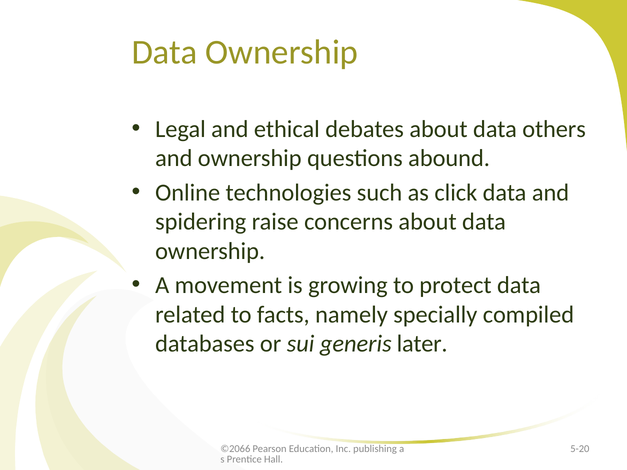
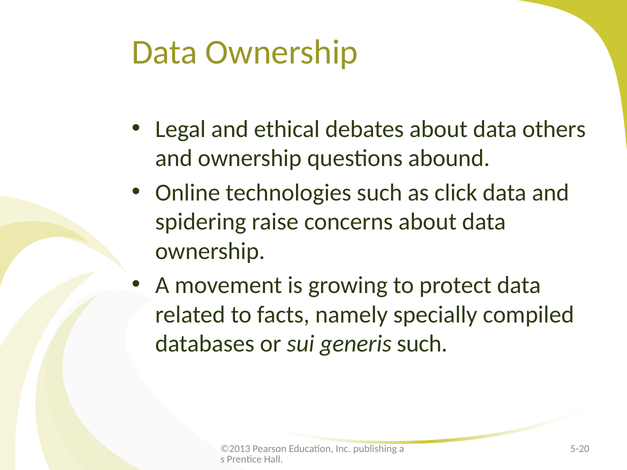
generis later: later -> such
©2066: ©2066 -> ©2013
